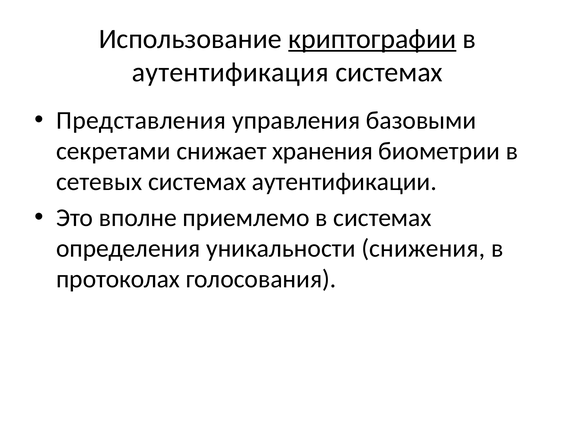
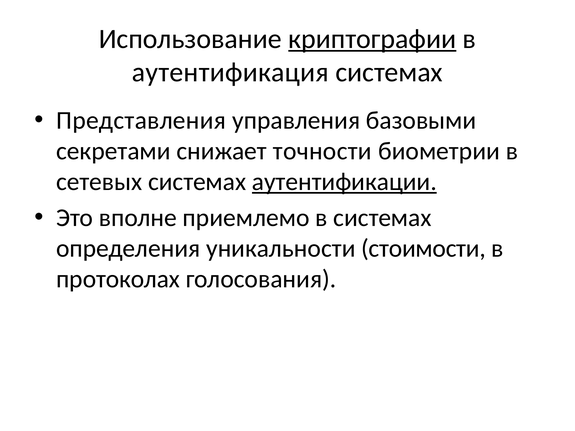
хранения: хранения -> точности
аутентификации underline: none -> present
снижения: снижения -> стоимости
